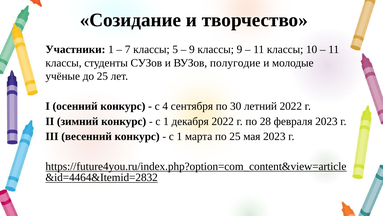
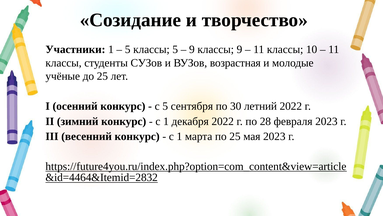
7 at (128, 49): 7 -> 5
полугодие: полугодие -> возрастная
с 4: 4 -> 5
